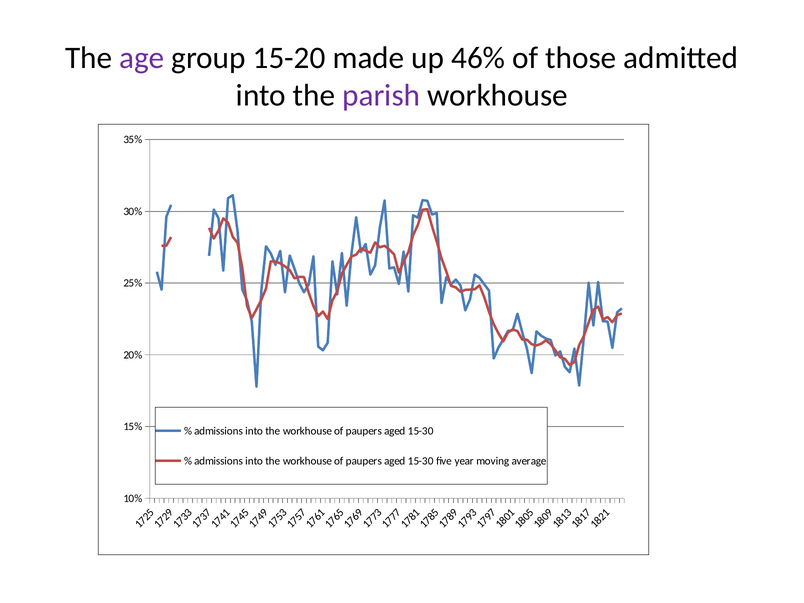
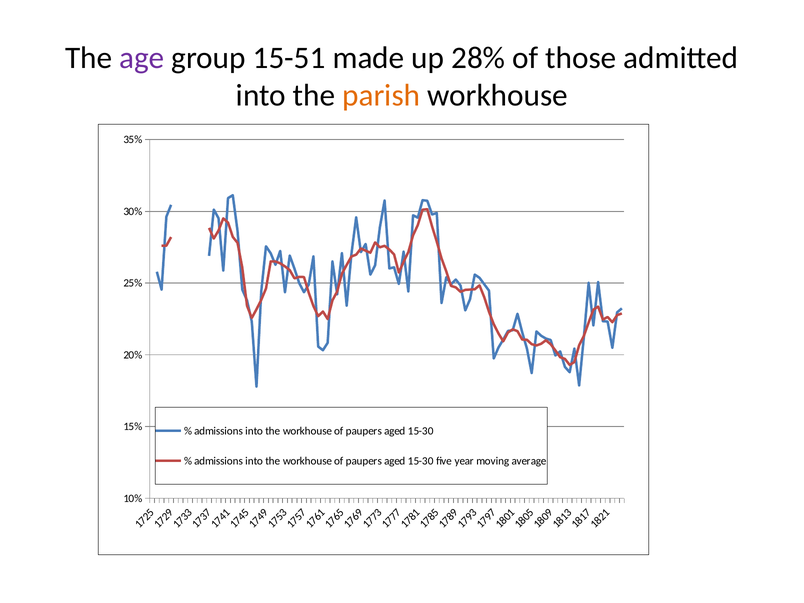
15-20: 15-20 -> 15-51
46%: 46% -> 28%
parish colour: purple -> orange
